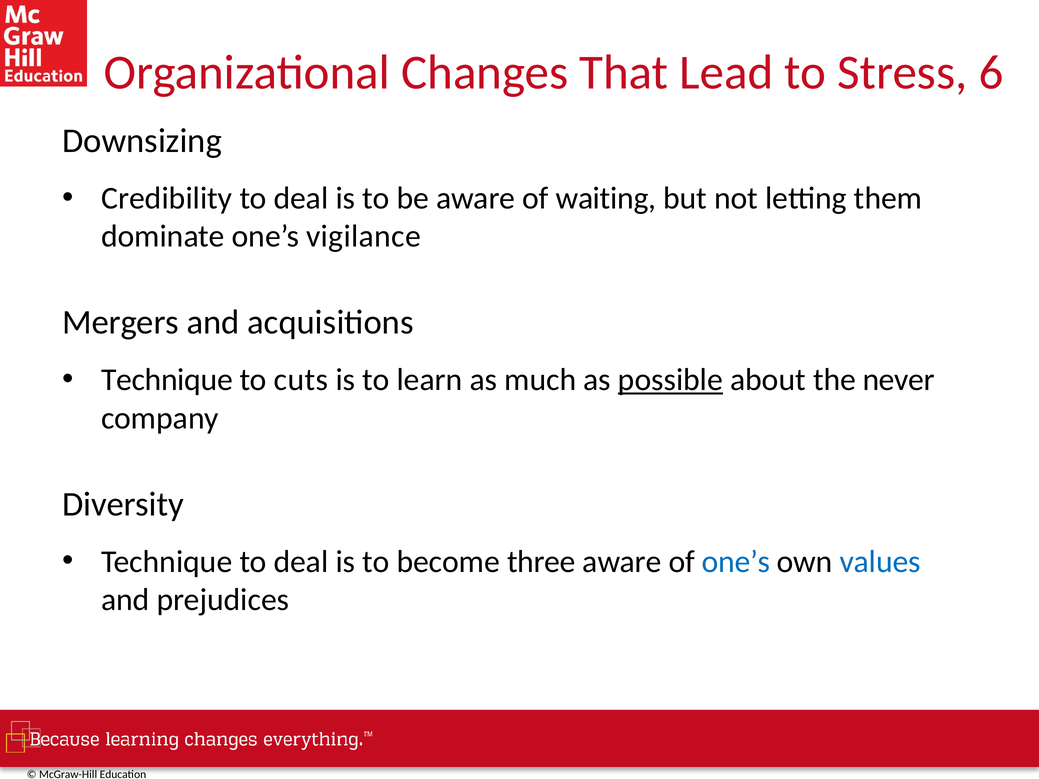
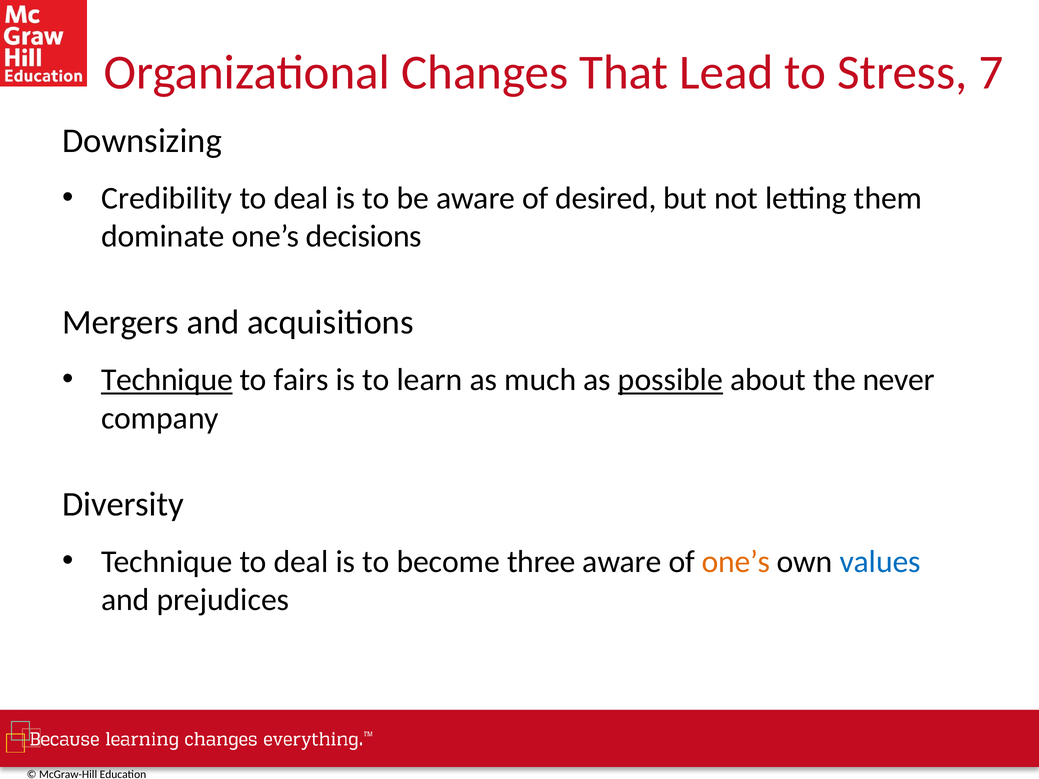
6: 6 -> 7
waiting: waiting -> desired
vigilance: vigilance -> decisions
Technique at (167, 380) underline: none -> present
cuts: cuts -> fairs
one’s at (736, 562) colour: blue -> orange
